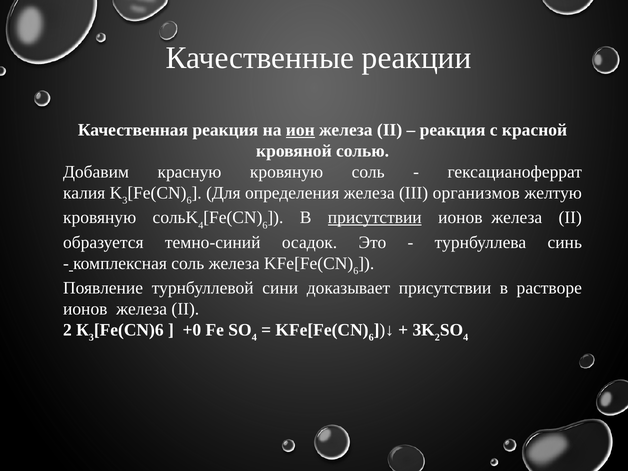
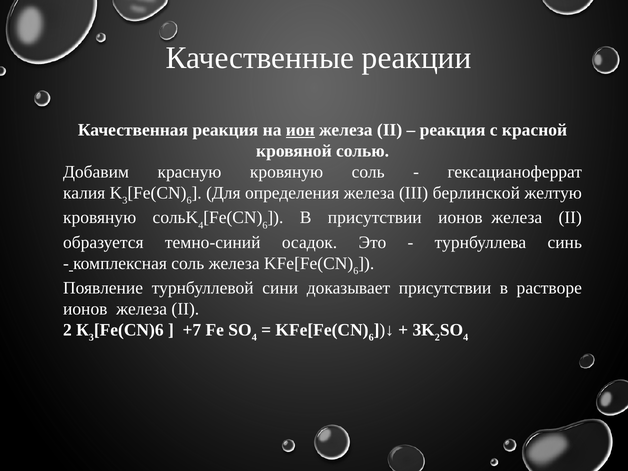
организмов: организмов -> берлинской
присутствии at (375, 218) underline: present -> none
+0: +0 -> +7
